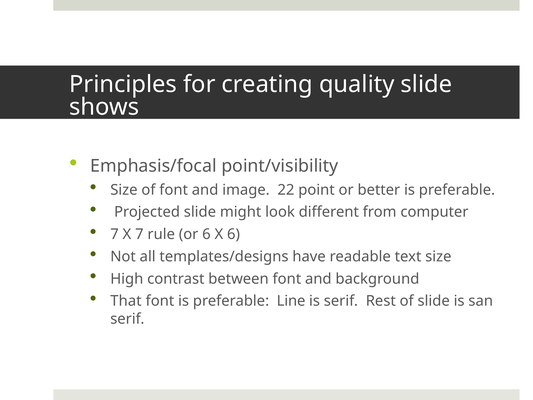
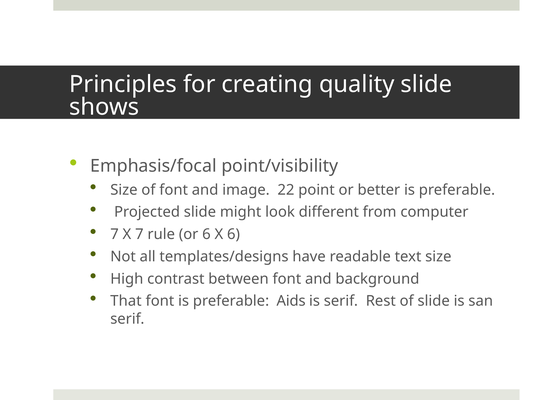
Line: Line -> Aids
